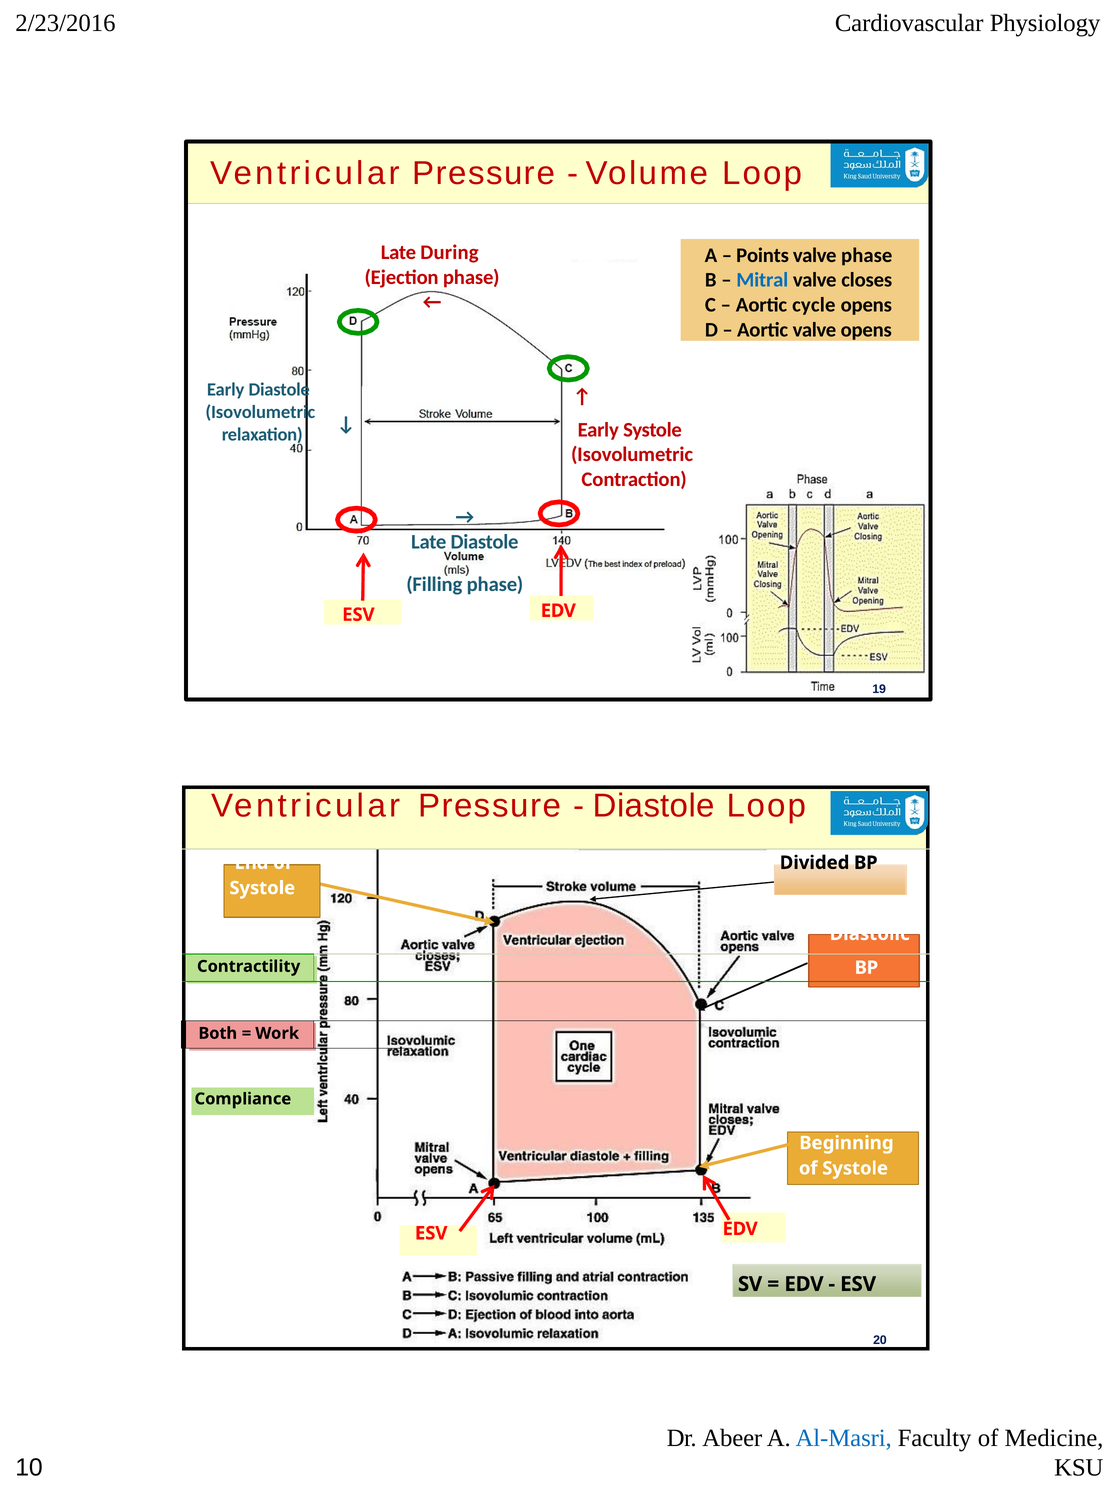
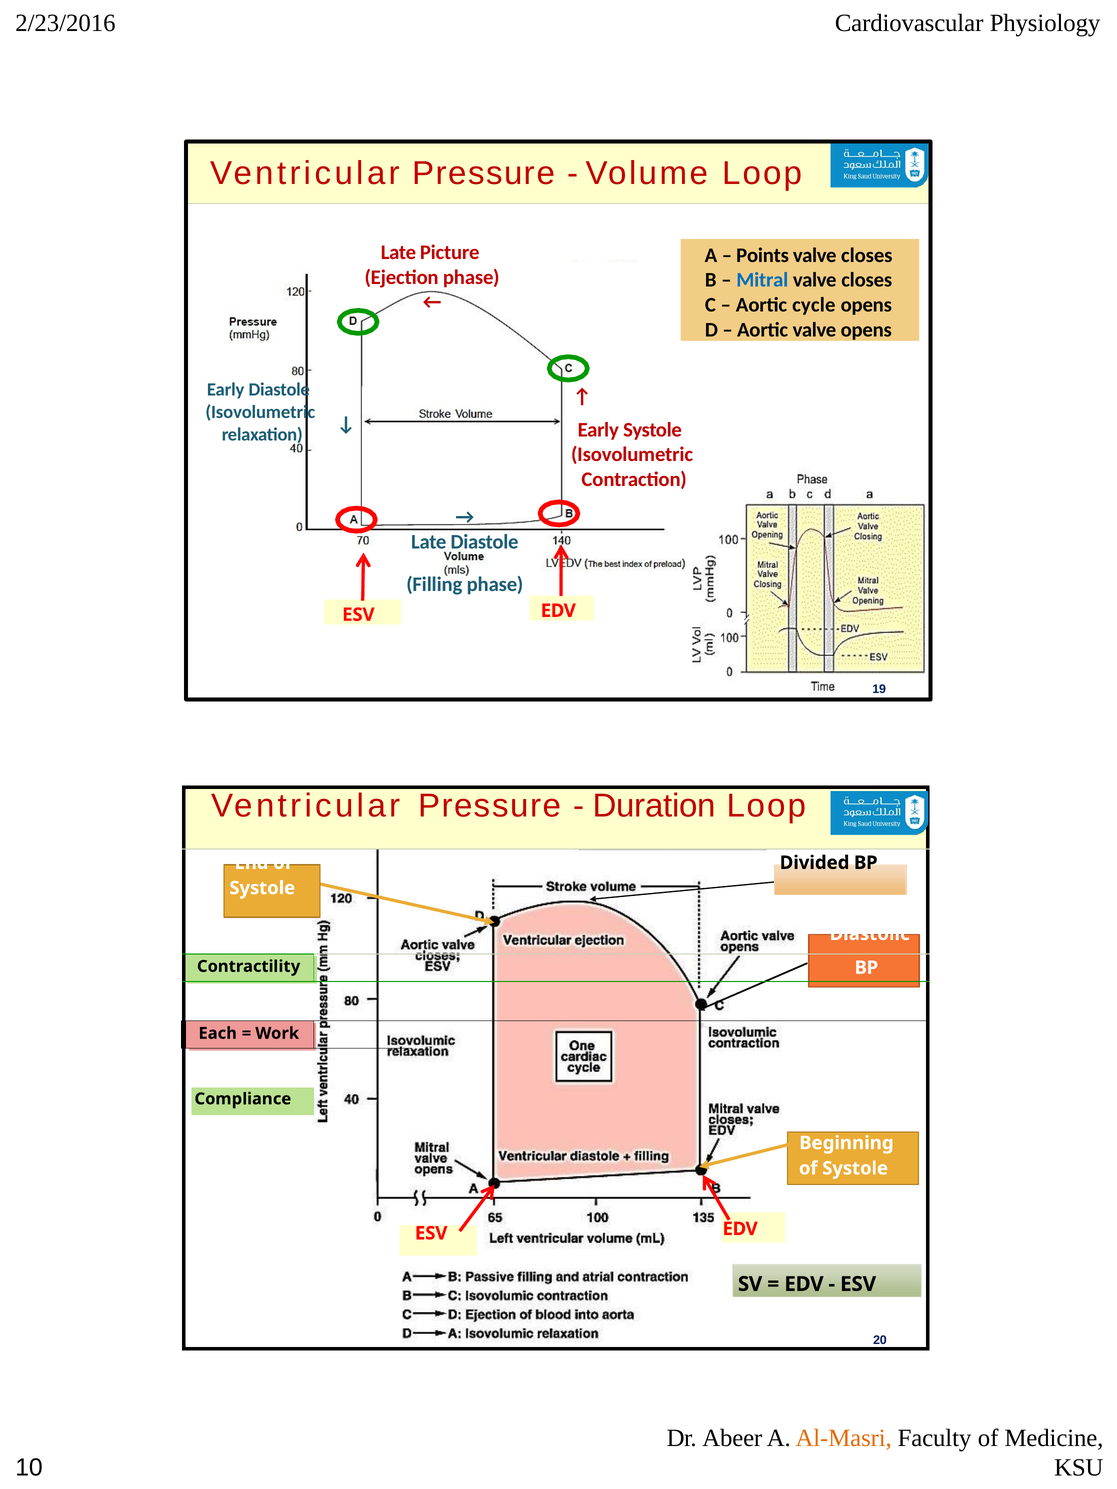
During: During -> Picture
phase at (867, 255): phase -> closes
Diastole at (654, 806): Diastole -> Duration
Both: Both -> Each
Al-Masri colour: blue -> orange
